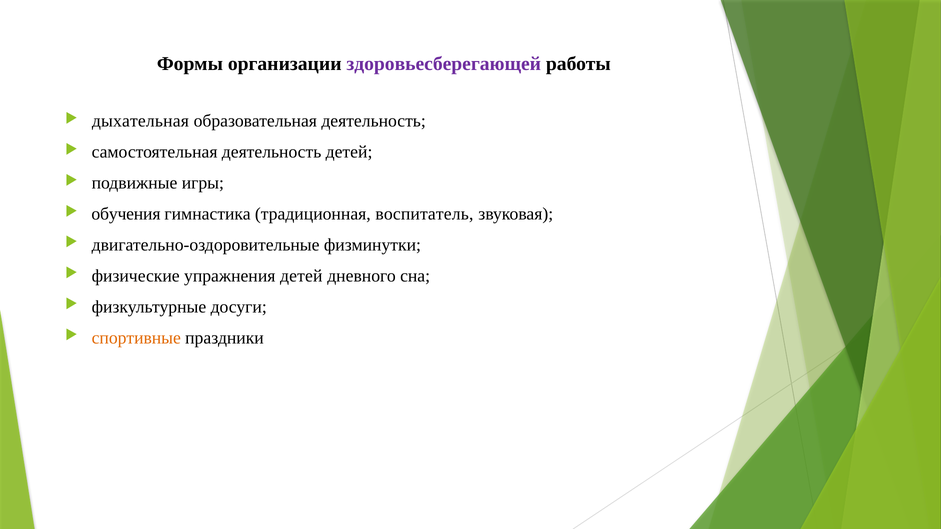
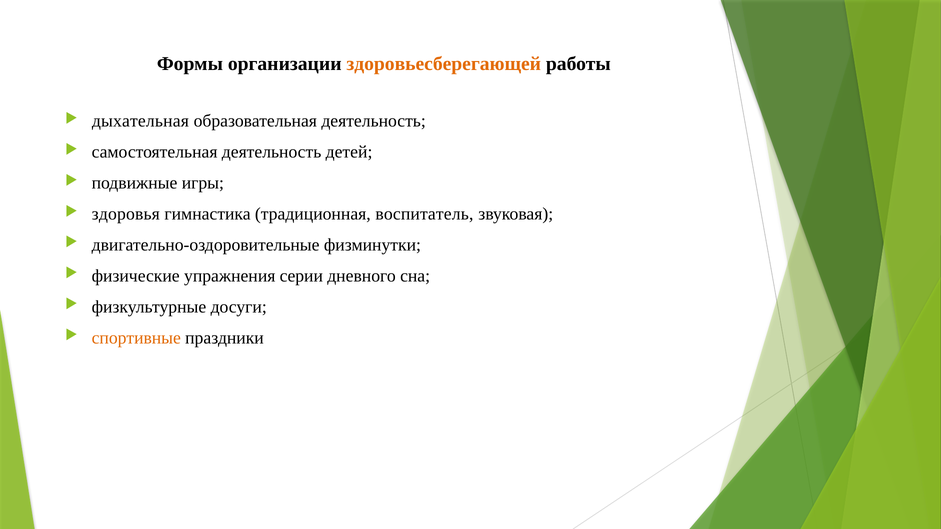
здоровьесберегающей colour: purple -> orange
обучения: обучения -> здоровья
упражнения детей: детей -> серии
